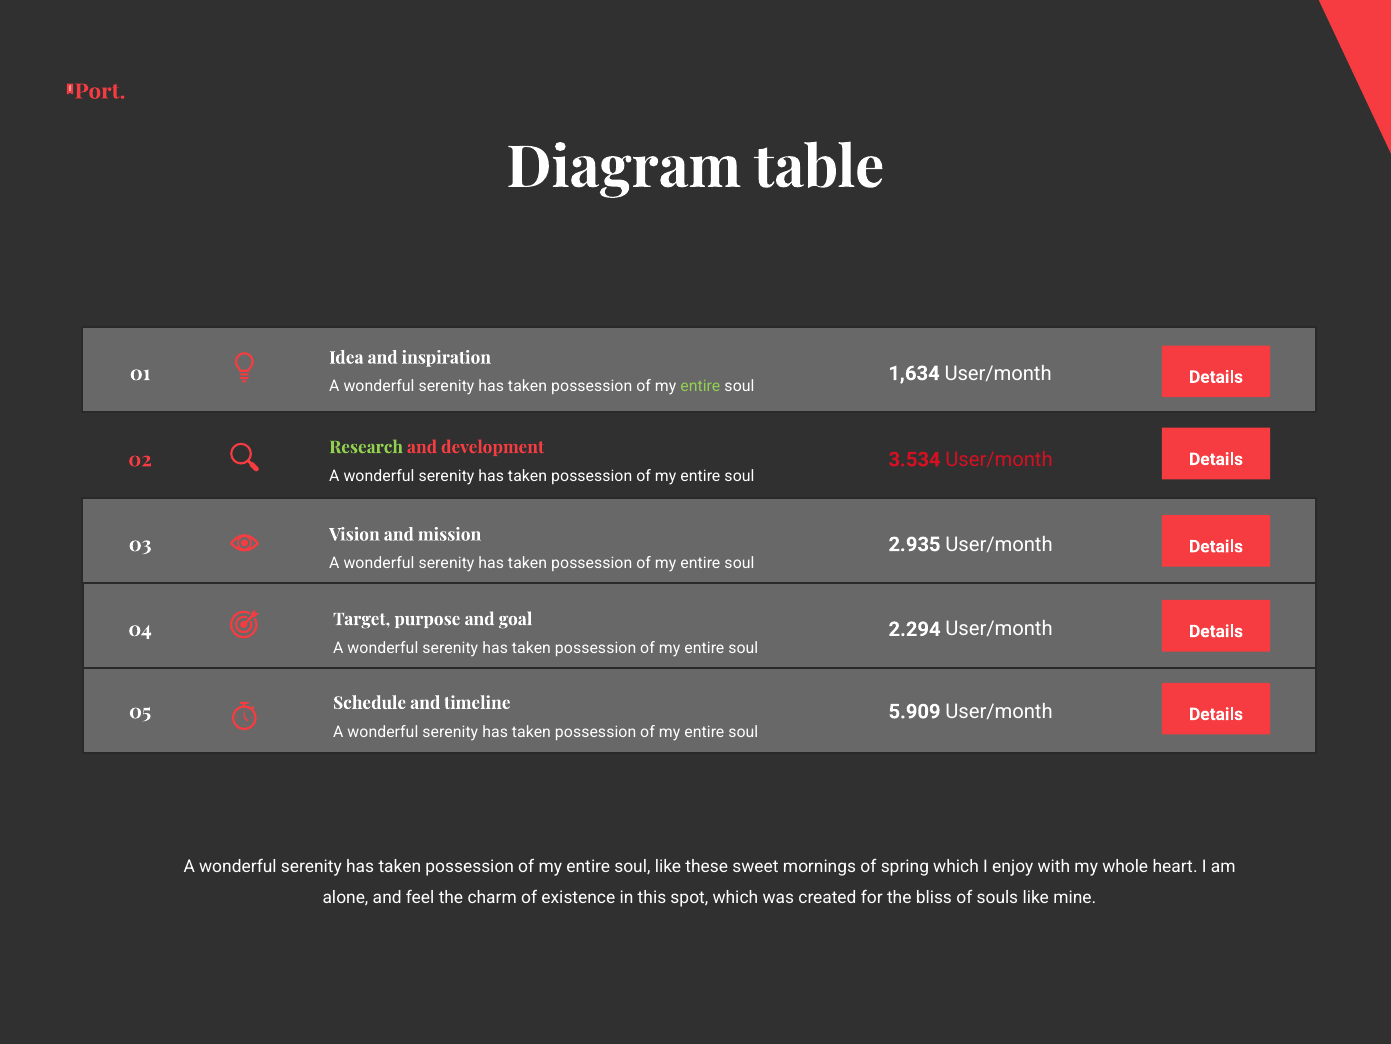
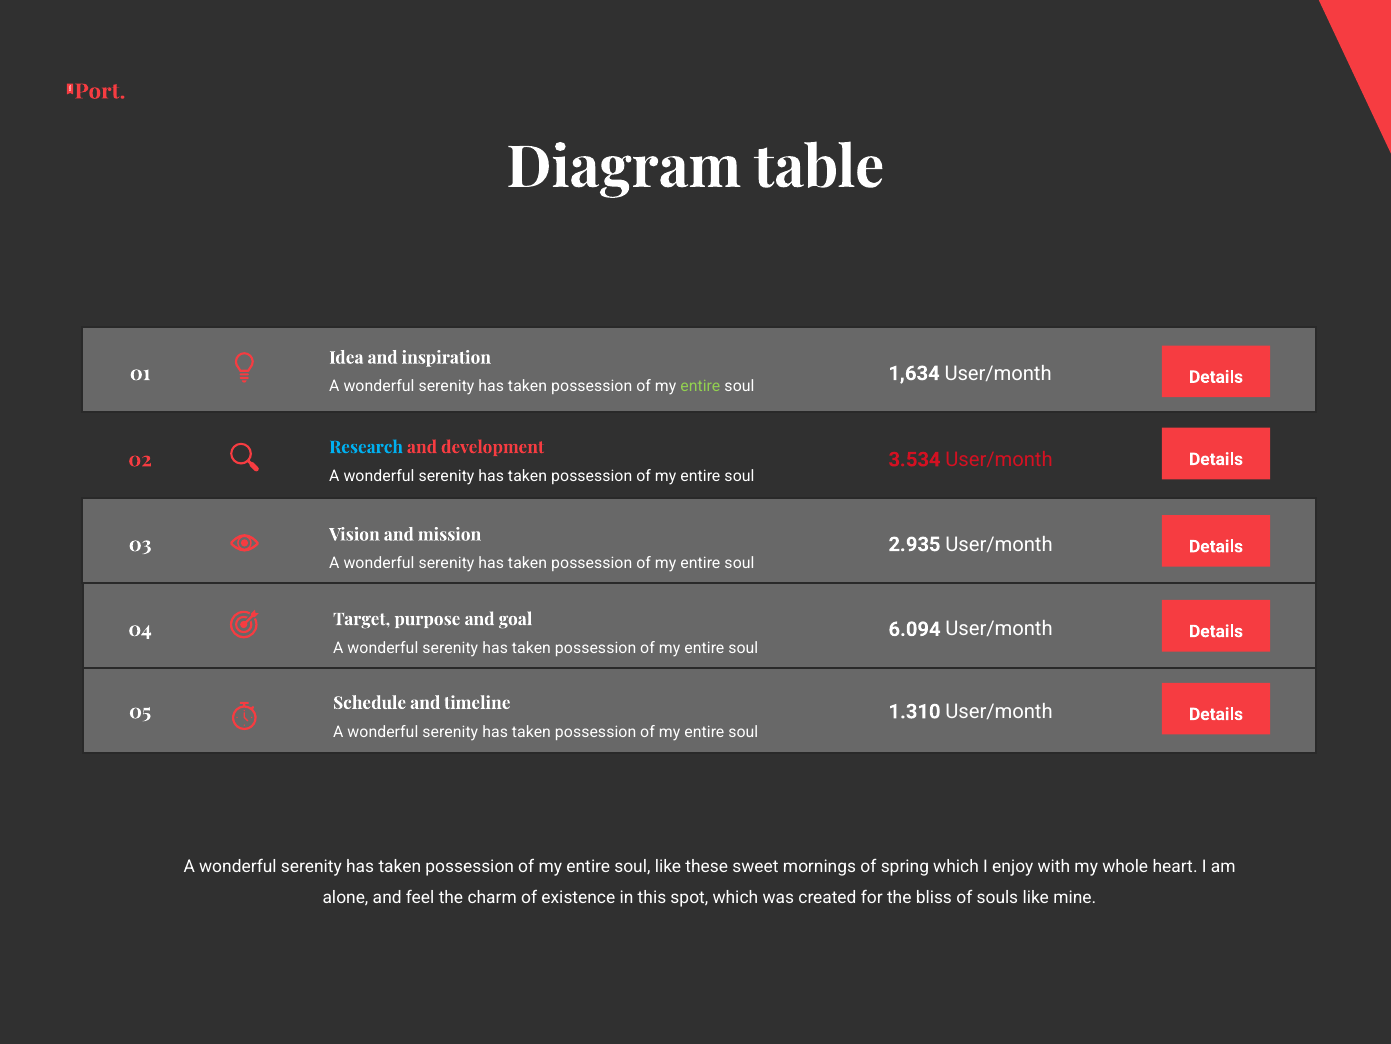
Research colour: light green -> light blue
2.294: 2.294 -> 6.094
5.909: 5.909 -> 1.310
